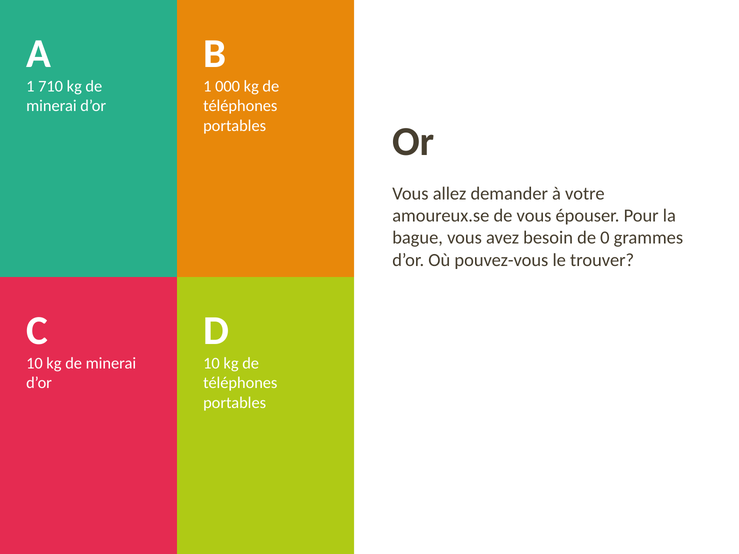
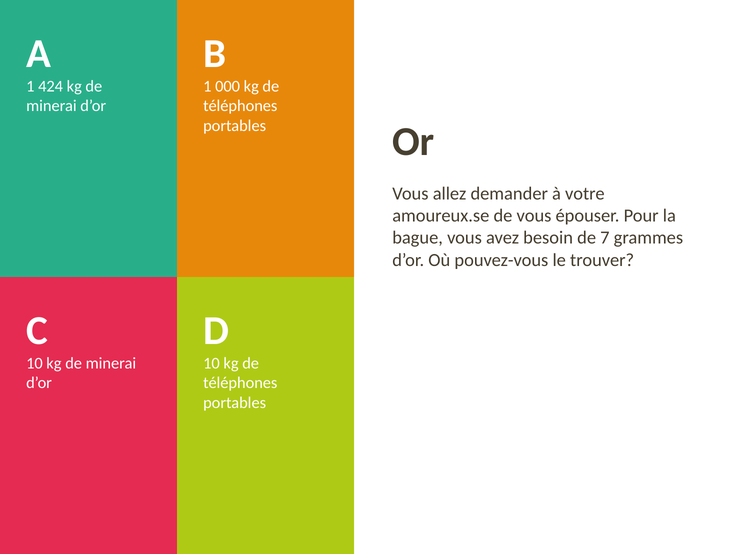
710: 710 -> 424
0: 0 -> 7
